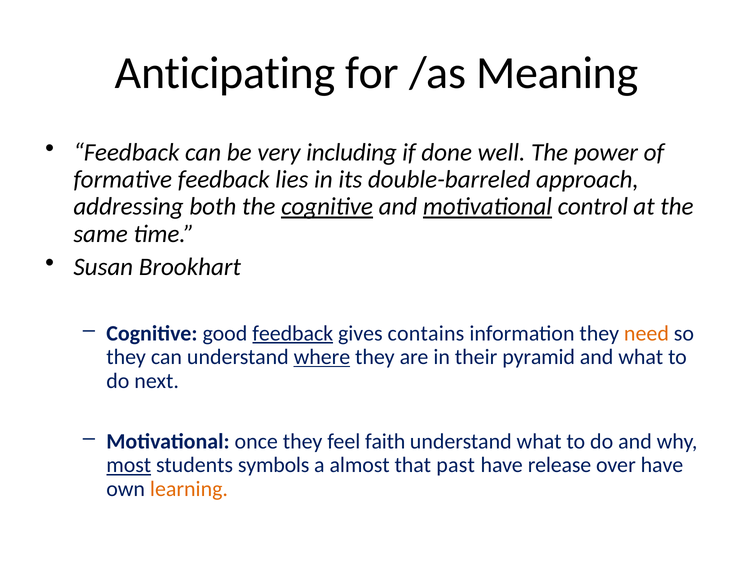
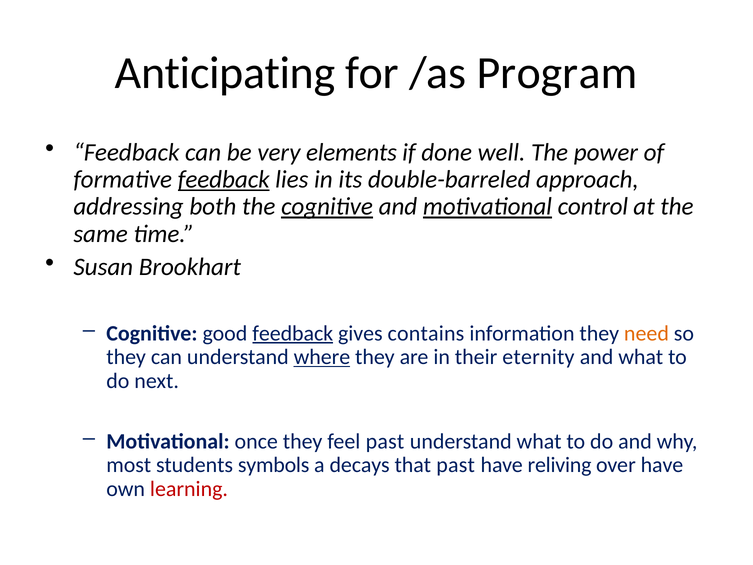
Meaning: Meaning -> Program
including: including -> elements
feedback at (224, 179) underline: none -> present
pyramid: pyramid -> eternity
feel faith: faith -> past
most underline: present -> none
almost: almost -> decays
release: release -> reliving
learning colour: orange -> red
